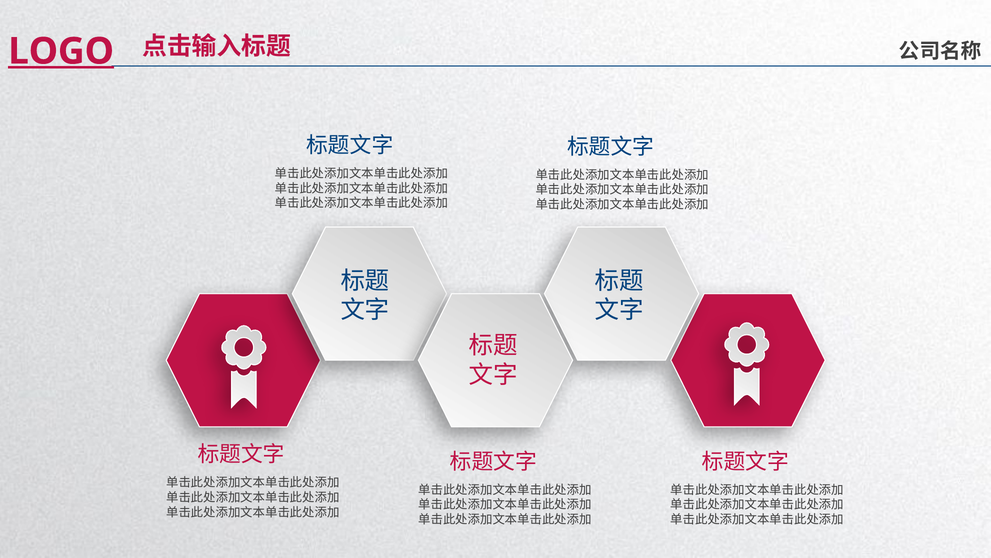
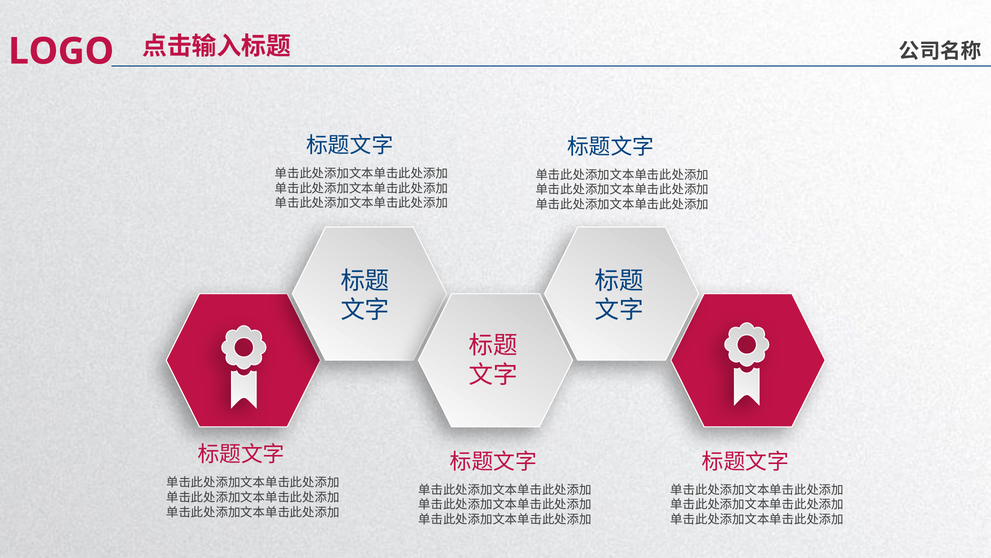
LOGO underline: present -> none
